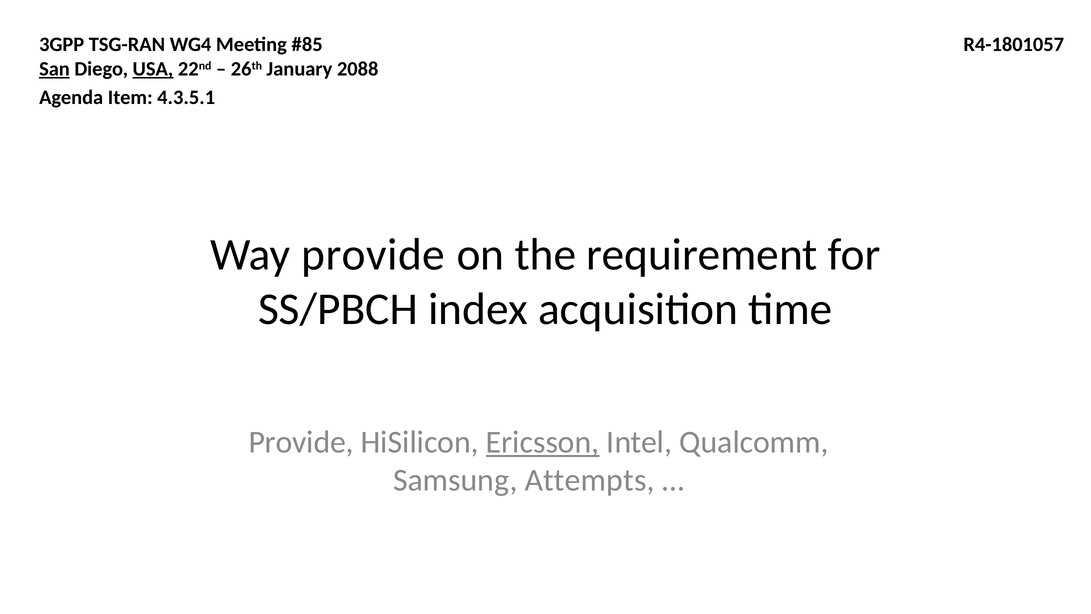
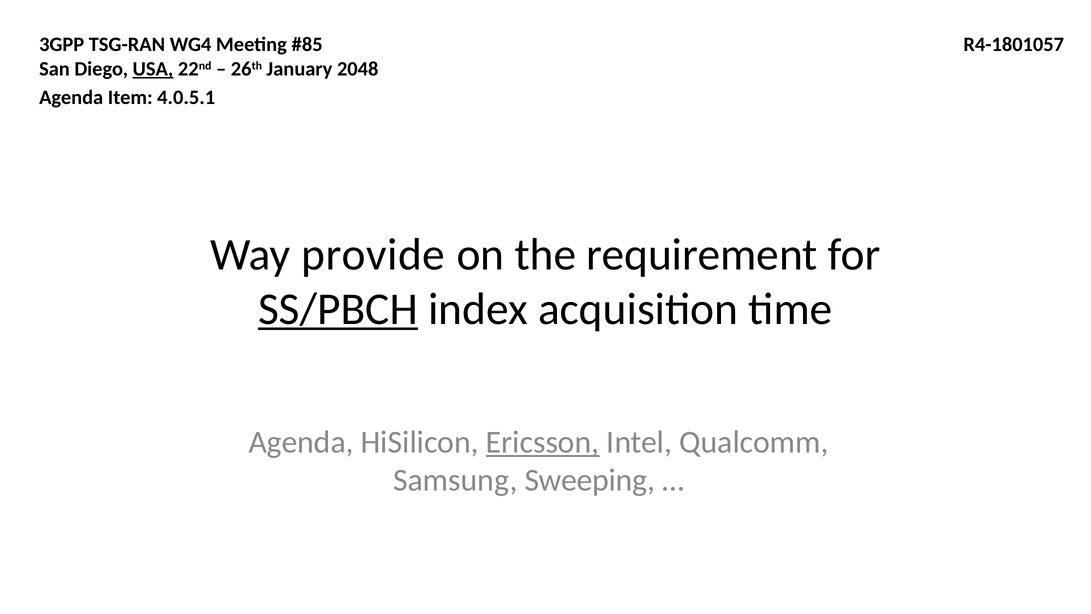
San underline: present -> none
2088: 2088 -> 2048
4.3.5.1: 4.3.5.1 -> 4.0.5.1
SS/PBCH underline: none -> present
Provide at (301, 442): Provide -> Agenda
Attempts: Attempts -> Sweeping
